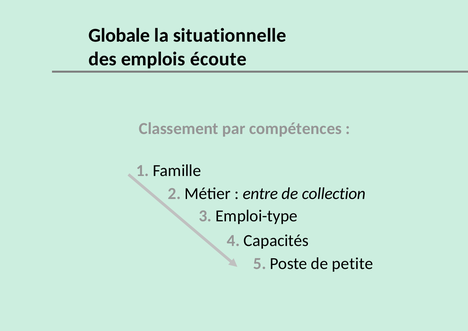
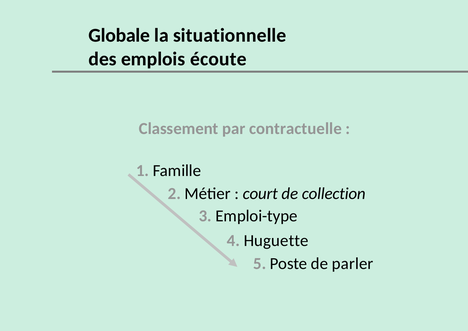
compétences: compétences -> contractuelle
entre: entre -> court
Capacités: Capacités -> Huguette
petite: petite -> parler
